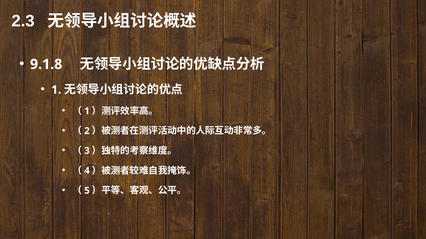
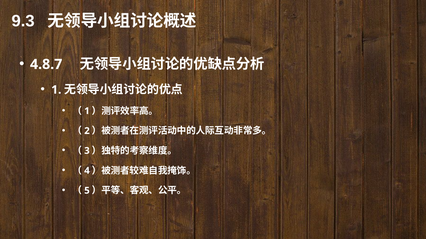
2.3: 2.3 -> 9.3
9.1.8: 9.1.8 -> 4.8.7
